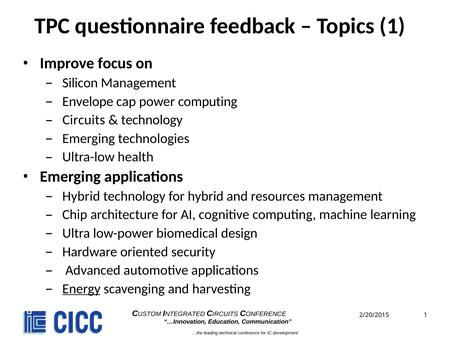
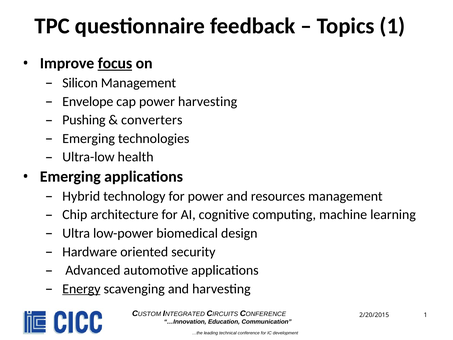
focus underline: none -> present
power computing: computing -> harvesting
Circuits at (84, 120): Circuits -> Pushing
technology at (152, 120): technology -> converters
for hybrid: hybrid -> power
